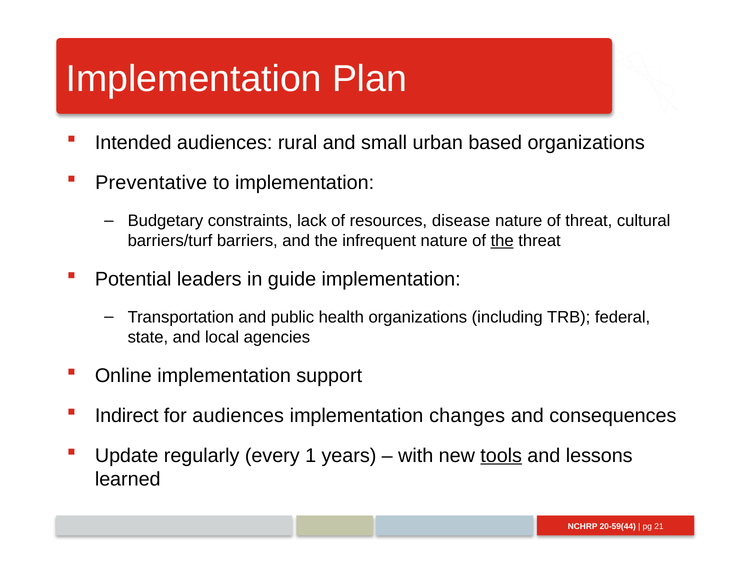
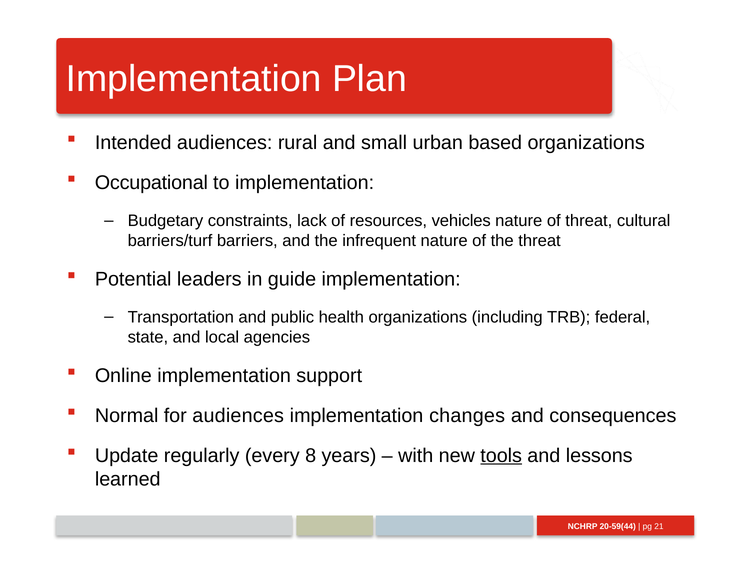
Preventative: Preventative -> Occupational
disease: disease -> vehicles
the at (502, 241) underline: present -> none
Indirect: Indirect -> Normal
1: 1 -> 8
